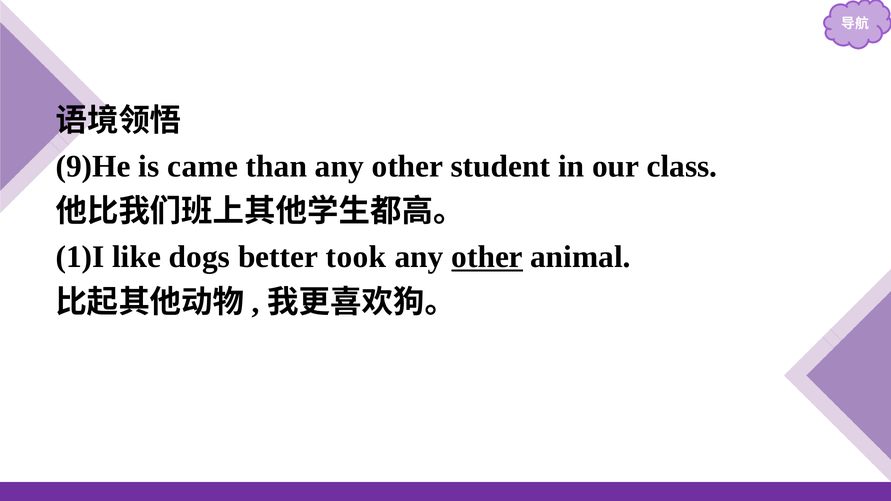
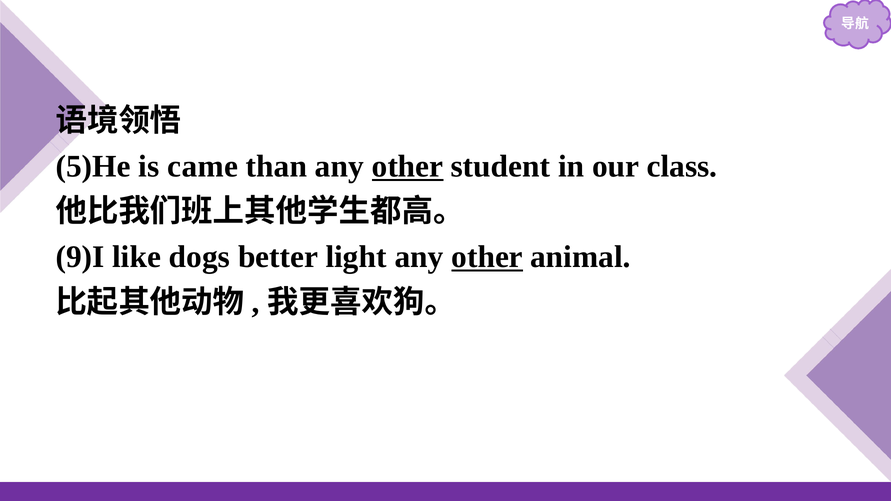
9)He: 9)He -> 5)He
other at (408, 166) underline: none -> present
1)I: 1)I -> 9)I
took: took -> light
